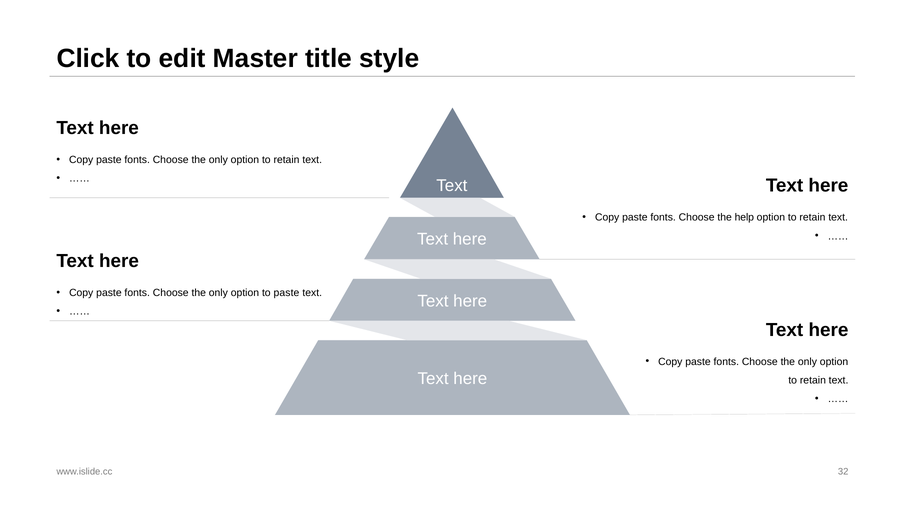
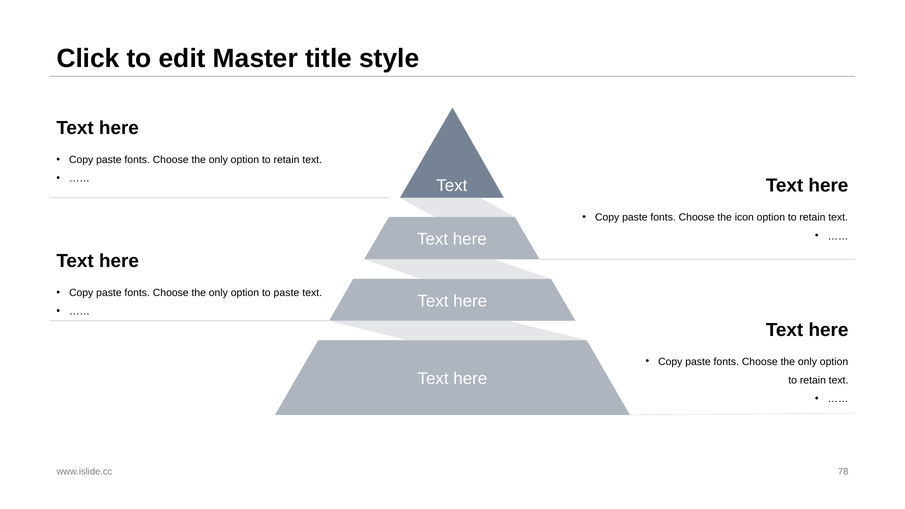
help: help -> icon
32: 32 -> 78
